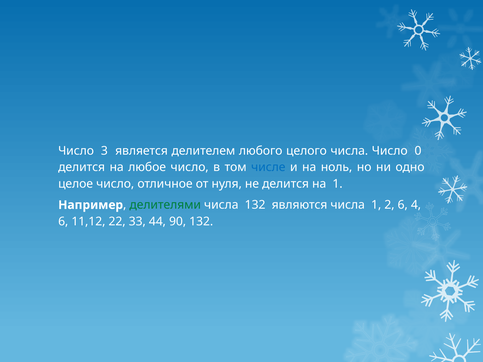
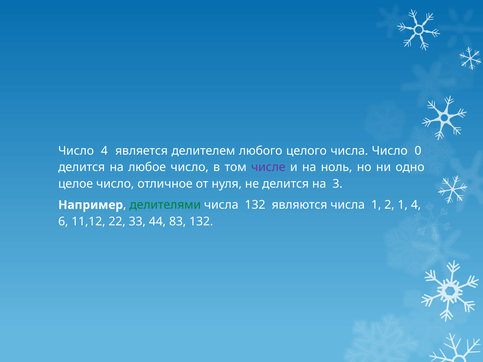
Число 3: 3 -> 4
числе colour: blue -> purple
на 1: 1 -> 3
2 6: 6 -> 1
90: 90 -> 83
